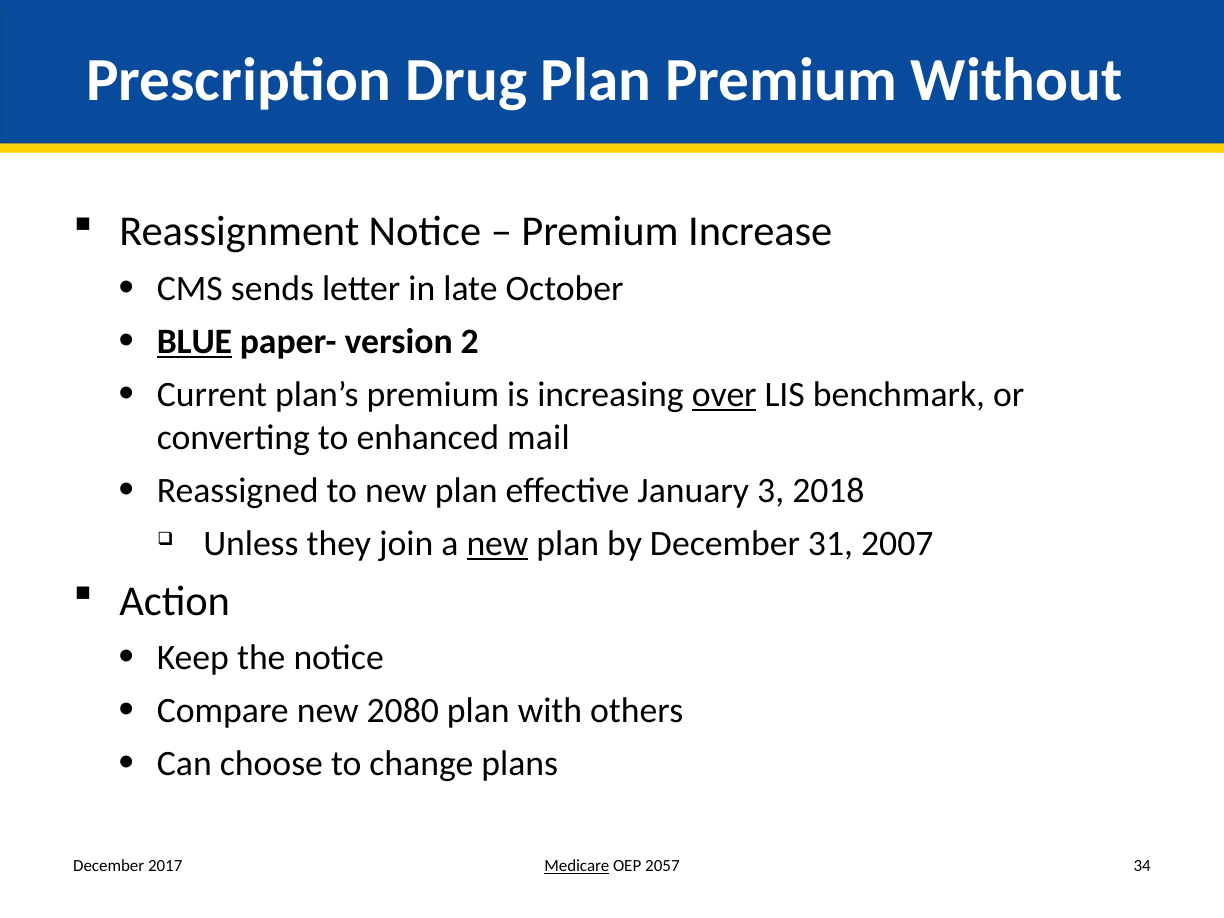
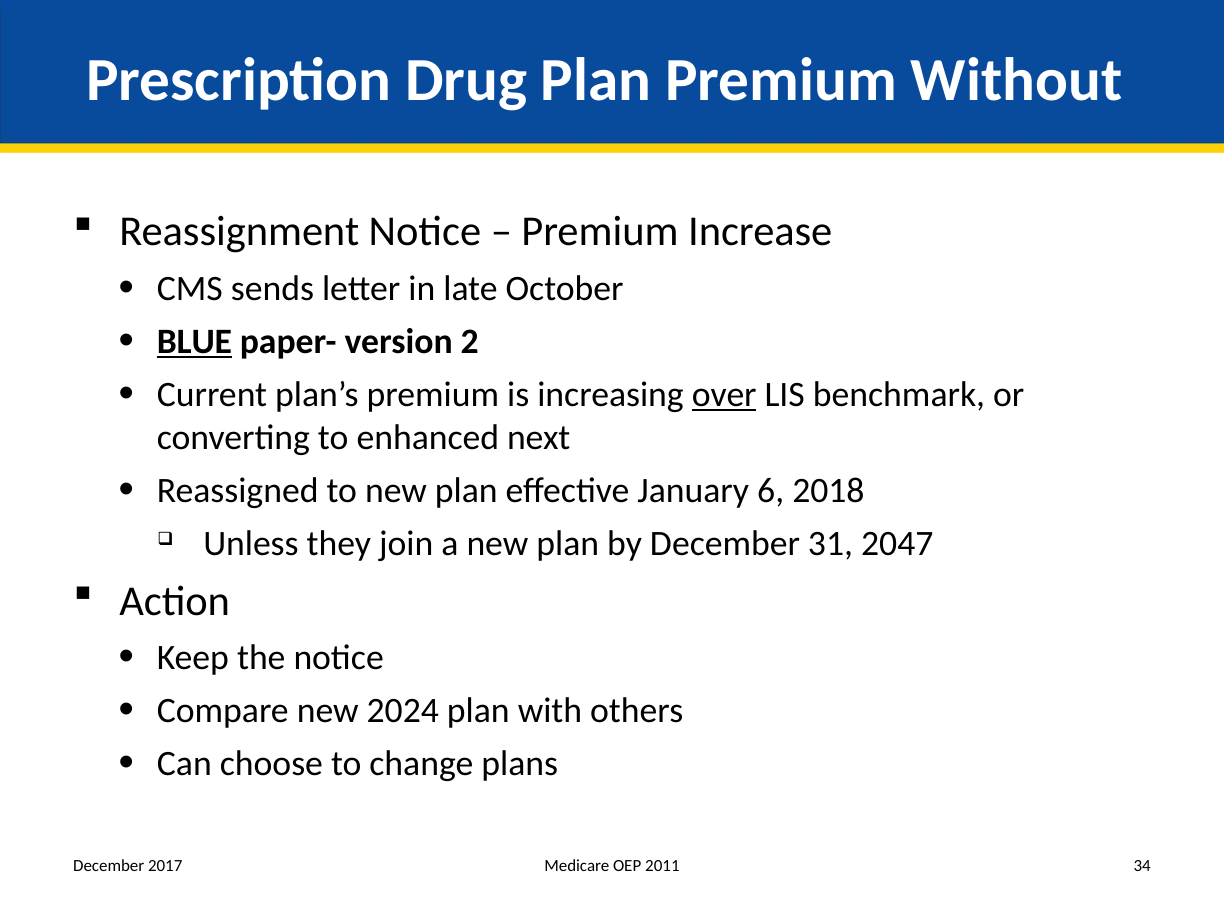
mail: mail -> next
3: 3 -> 6
new at (497, 544) underline: present -> none
2007: 2007 -> 2047
2080: 2080 -> 2024
Medicare underline: present -> none
2057: 2057 -> 2011
